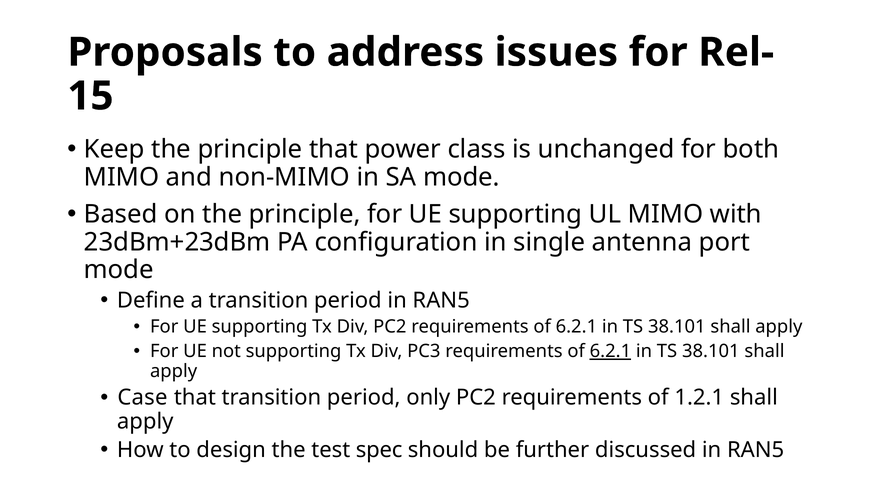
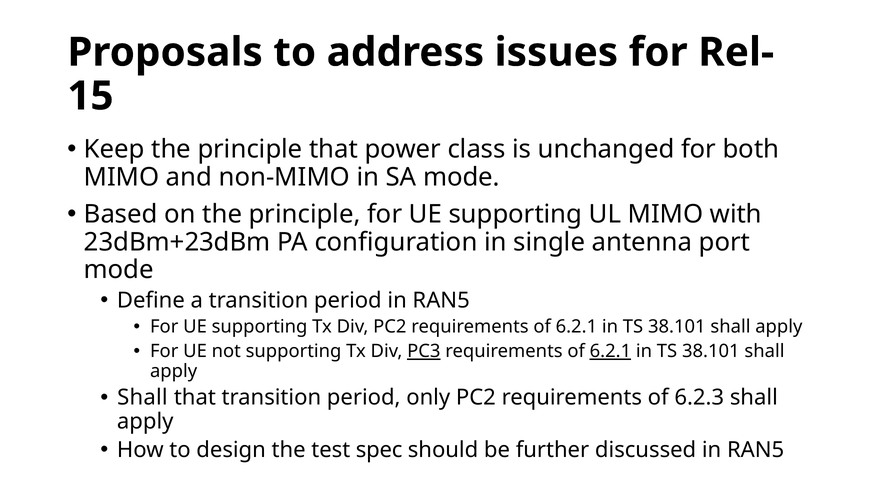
PC3 underline: none -> present
Case at (142, 397): Case -> Shall
1.2.1: 1.2.1 -> 6.2.3
